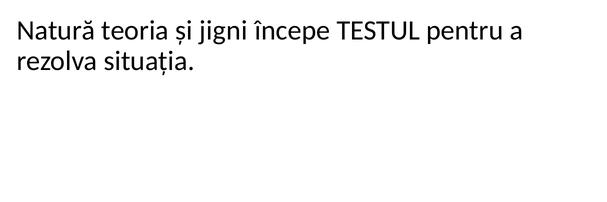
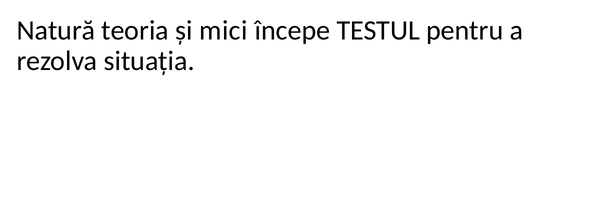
jigni: jigni -> mici
